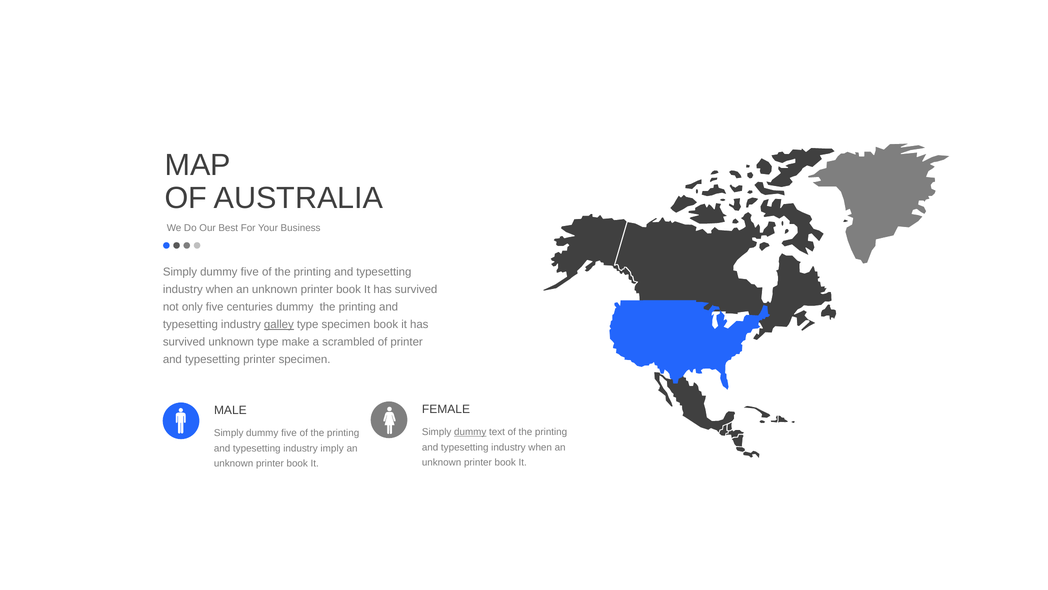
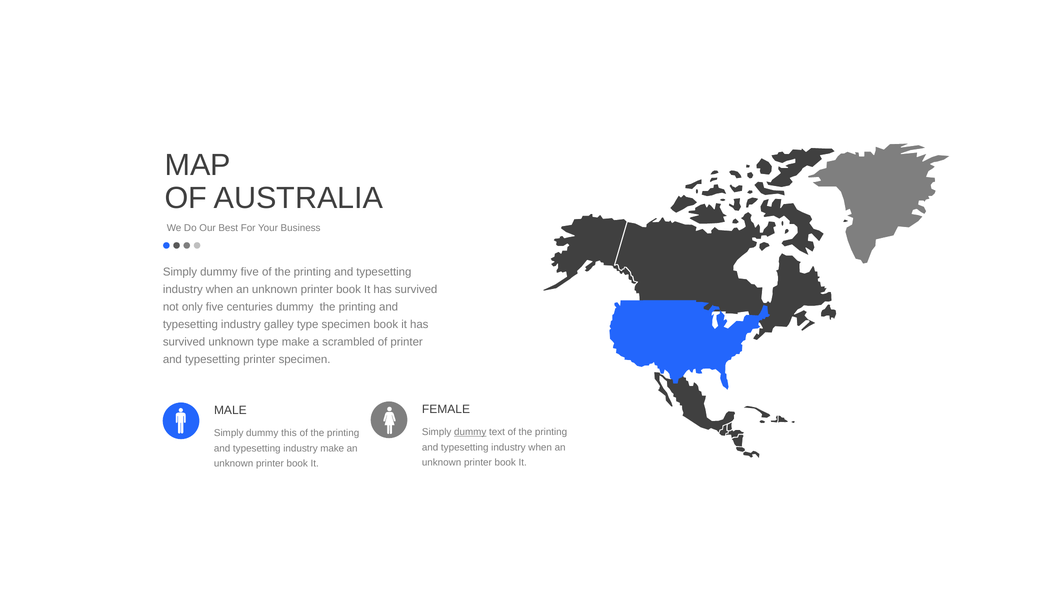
galley underline: present -> none
five at (289, 433): five -> this
industry imply: imply -> make
